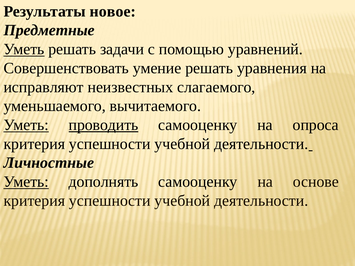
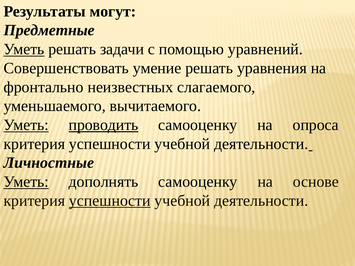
новое: новое -> могут
исправляют: исправляют -> фронтально
успешности at (110, 201) underline: none -> present
